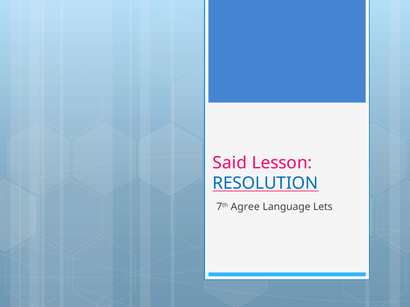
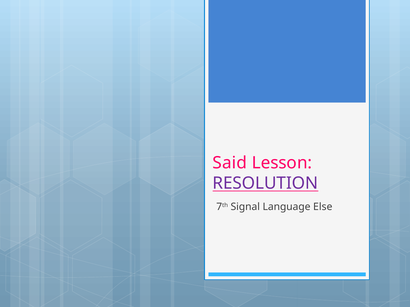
RESOLUTION colour: blue -> purple
Agree: Agree -> Signal
Lets: Lets -> Else
